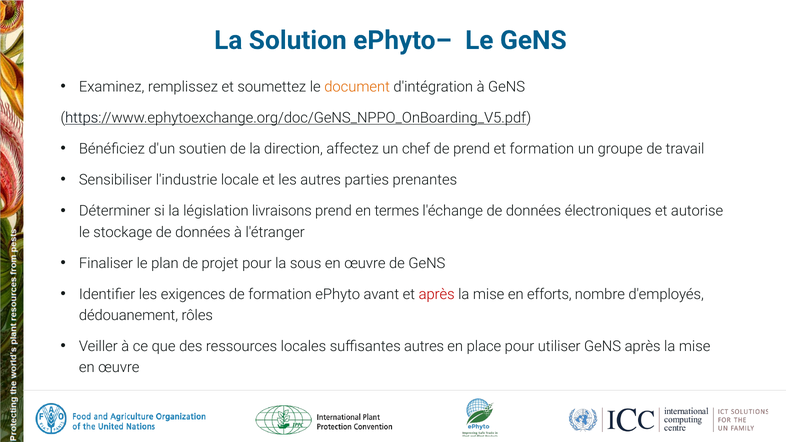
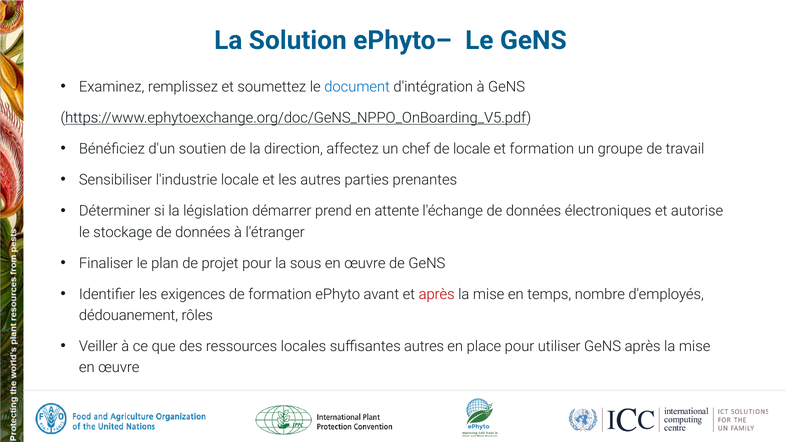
document colour: orange -> blue
de prend: prend -> locale
livraisons: livraisons -> démarrer
termes: termes -> attente
efforts: efforts -> temps
